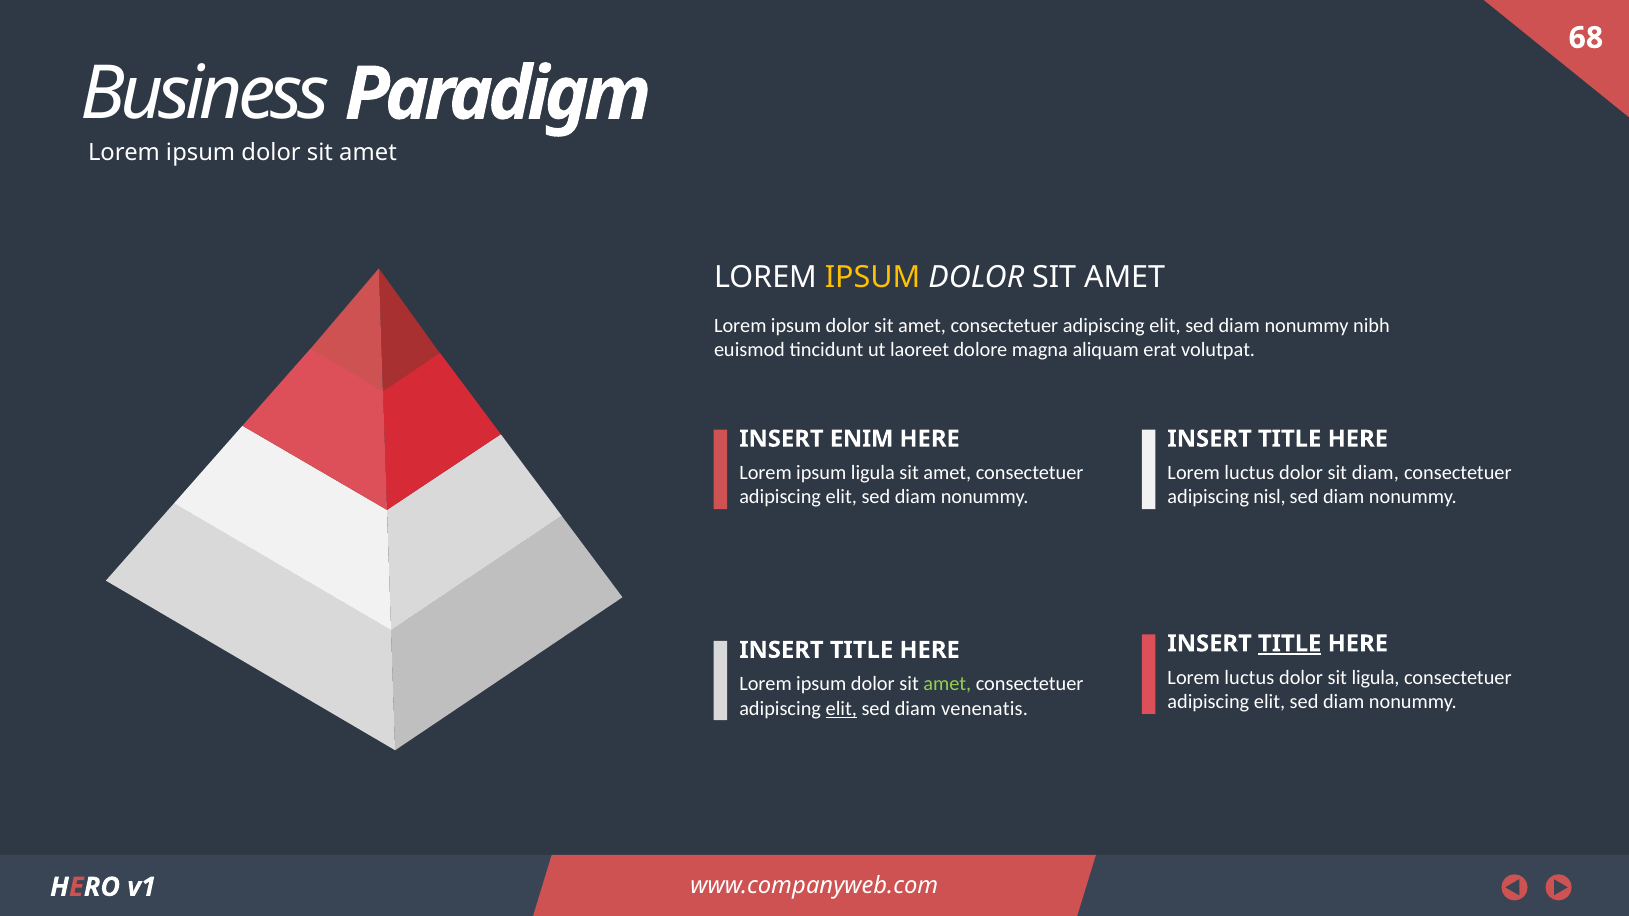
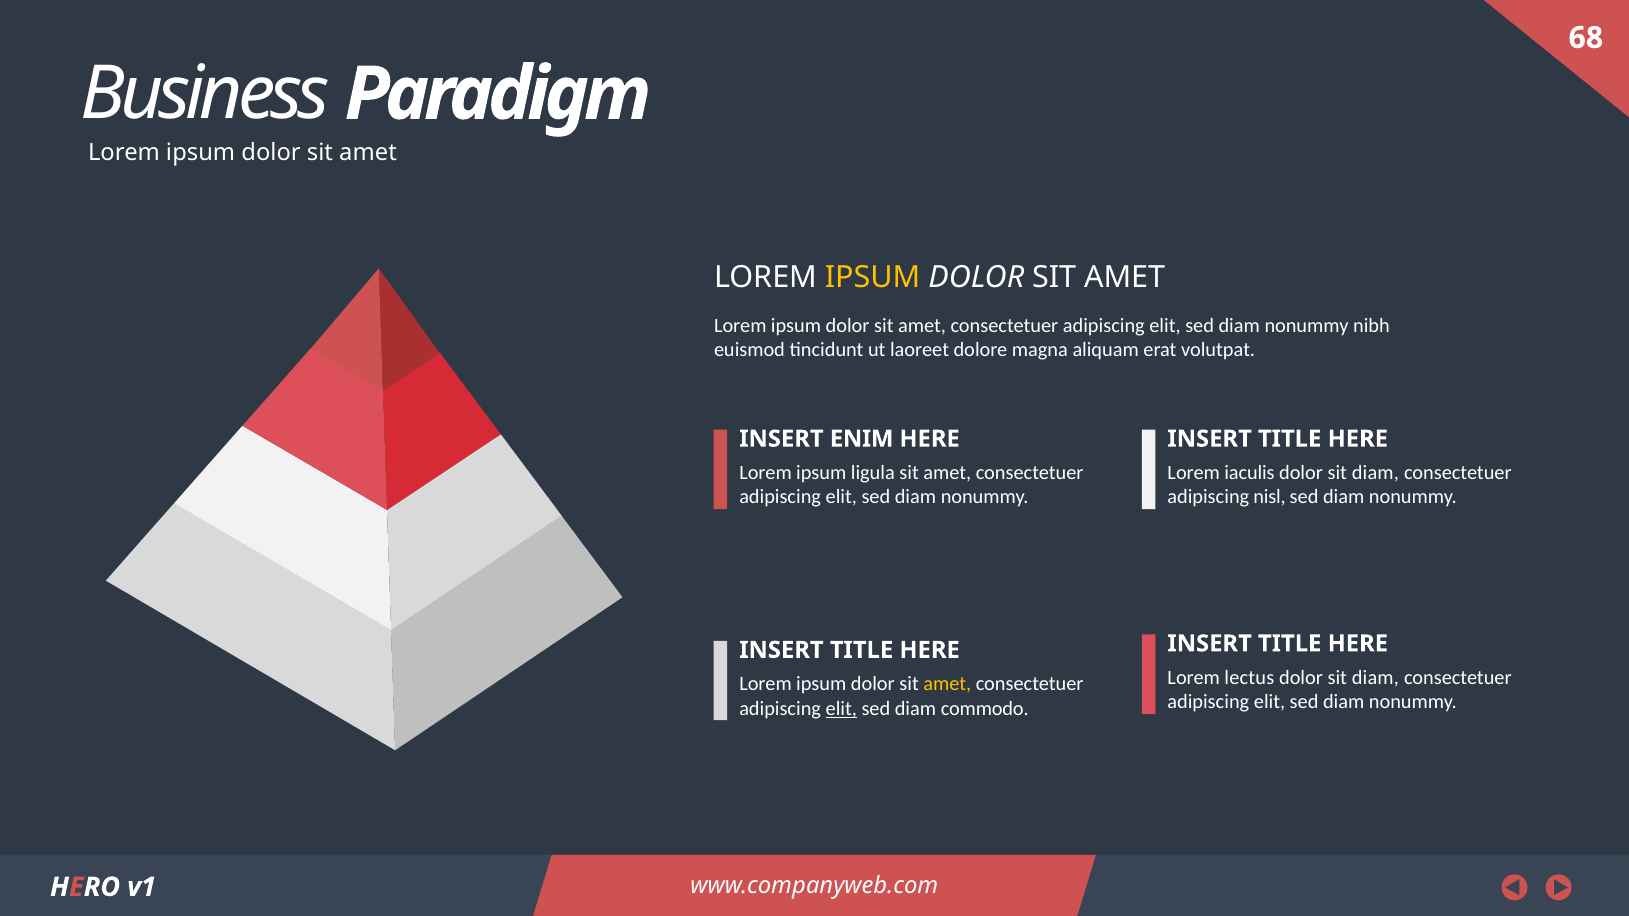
luctus at (1249, 473): luctus -> iaculis
TITLE at (1290, 644) underline: present -> none
luctus at (1249, 678): luctus -> lectus
ligula at (1376, 678): ligula -> diam
amet at (947, 684) colour: light green -> yellow
venenatis: venenatis -> commodo
